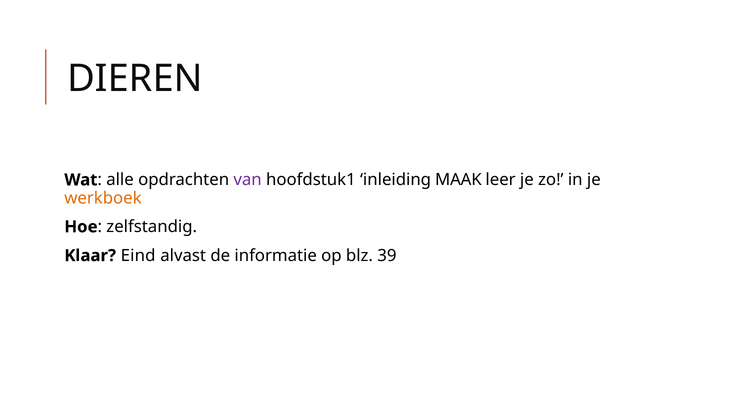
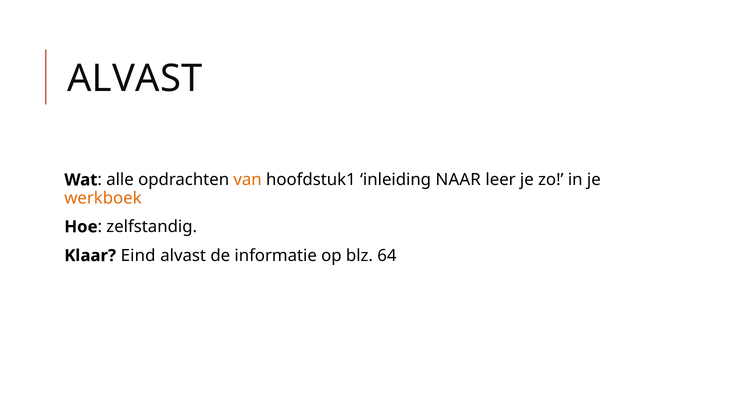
DIEREN at (135, 79): DIEREN -> ALVAST
van colour: purple -> orange
MAAK: MAAK -> NAAR
39: 39 -> 64
